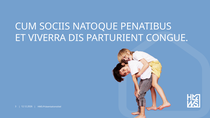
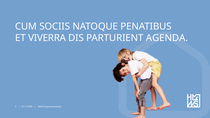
CONGUE: CONGUE -> AGENDA
